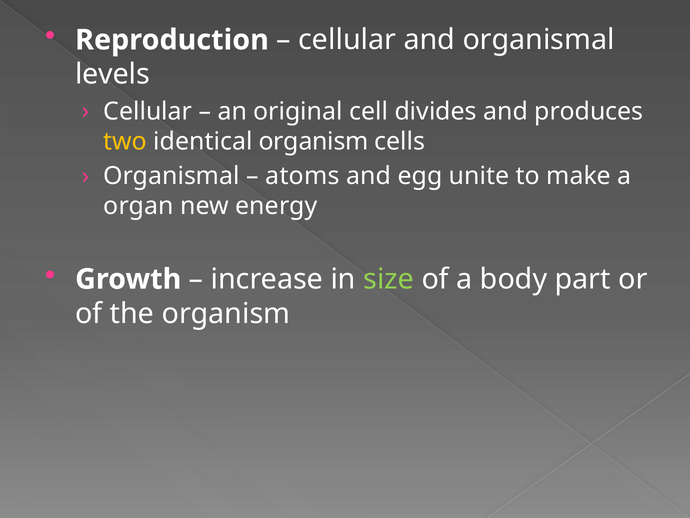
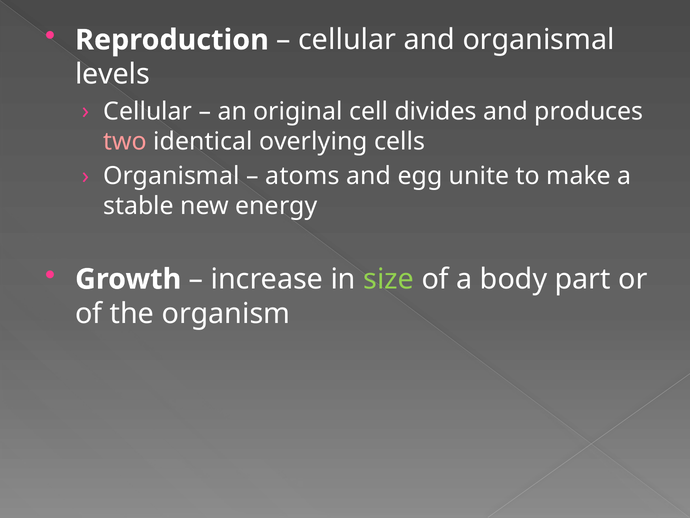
two colour: yellow -> pink
identical organism: organism -> overlying
organ: organ -> stable
